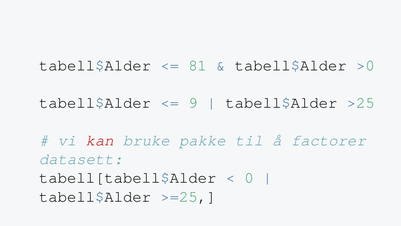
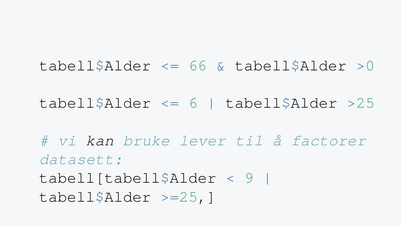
81: 81 -> 66
9: 9 -> 6
kan colour: red -> black
pakke: pakke -> lever
0: 0 -> 9
